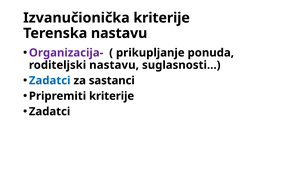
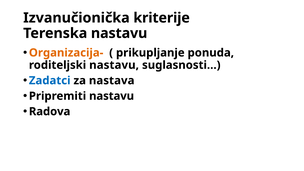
Organizacija- colour: purple -> orange
sastanci: sastanci -> nastava
Pripremiti kriterije: kriterije -> nastavu
Zadatci at (50, 112): Zadatci -> Radova
